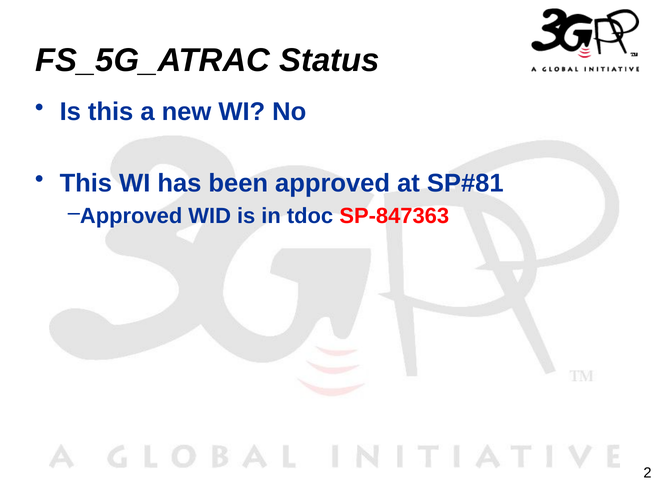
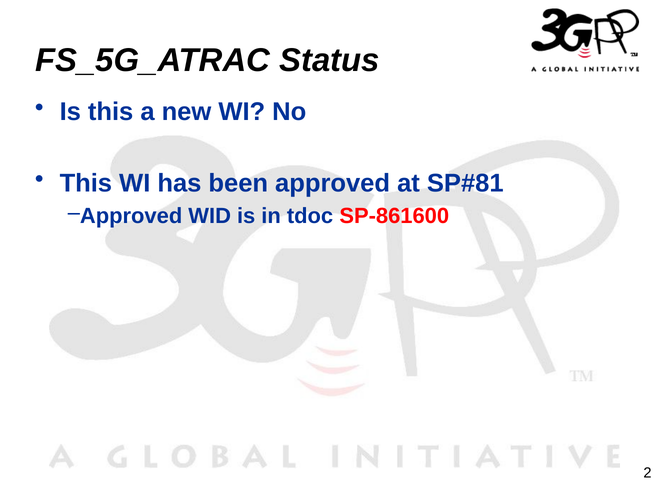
SP-847363: SP-847363 -> SP-861600
